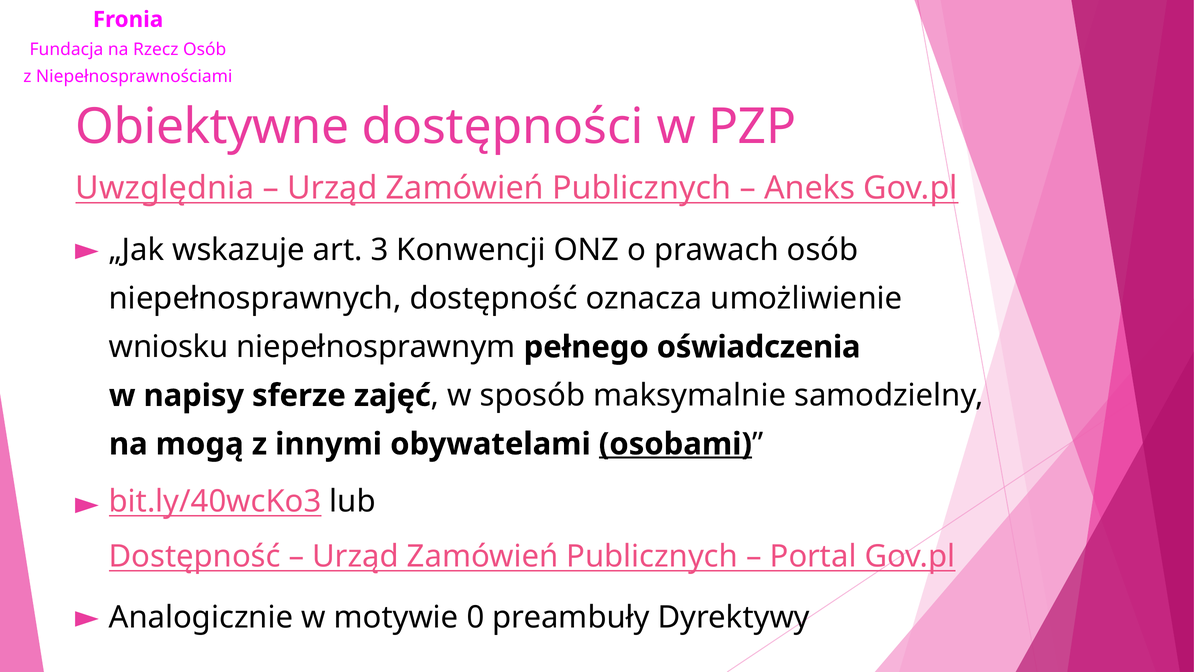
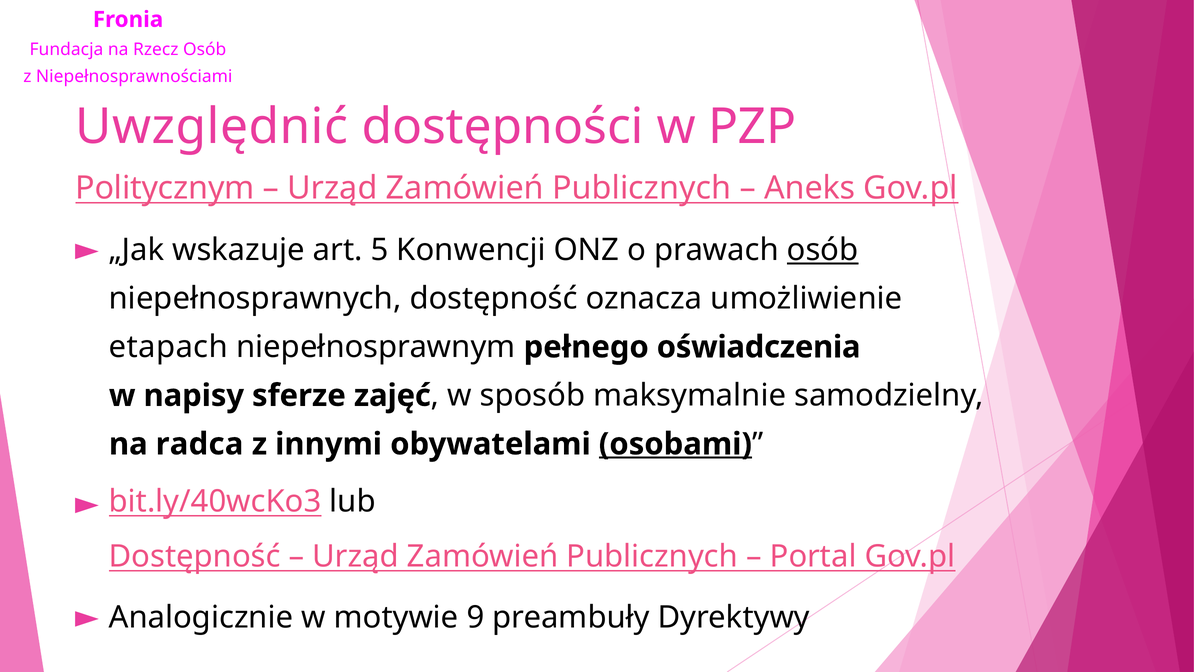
Obiektywne: Obiektywne -> Uwzględnić
Uwzględnia: Uwzględnia -> Politycznym
3: 3 -> 5
osób at (823, 250) underline: none -> present
wniosku: wniosku -> etapach
mogą: mogą -> radca
0: 0 -> 9
